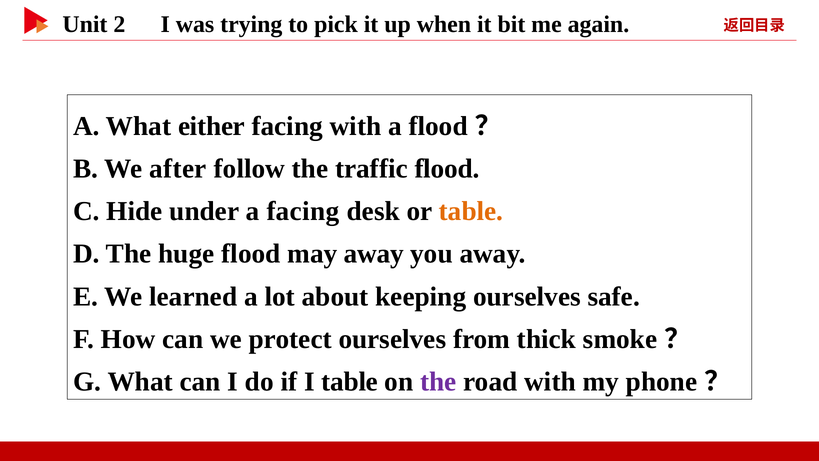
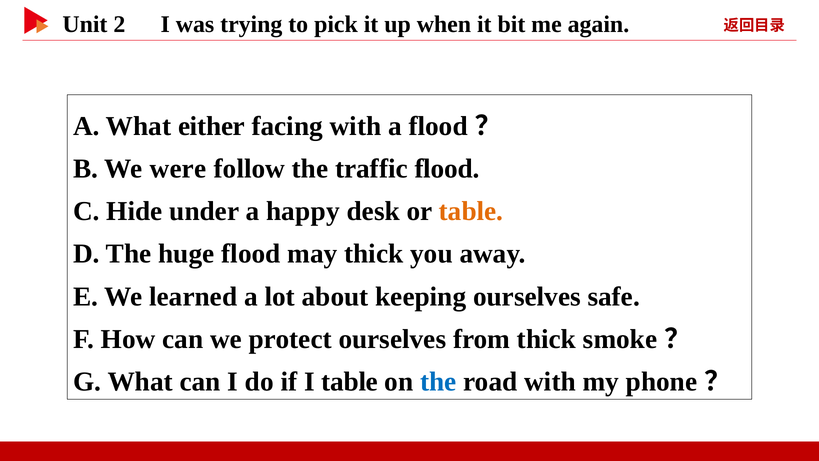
after: after -> were
a facing: facing -> happy
may away: away -> thick
the at (438, 382) colour: purple -> blue
